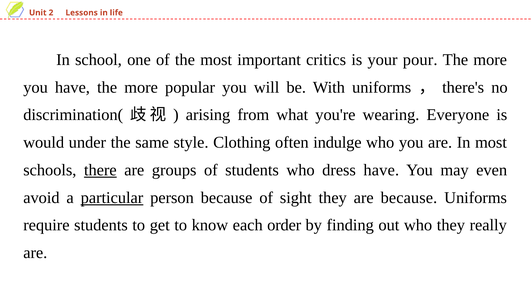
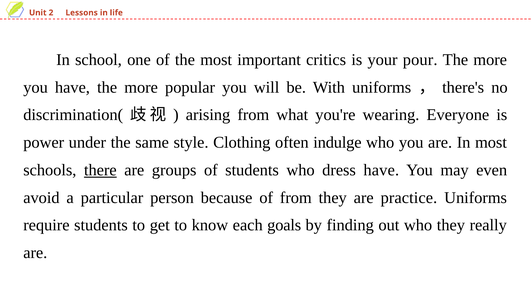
would: would -> power
particular underline: present -> none
of sight: sight -> from
are because: because -> practice
order: order -> goals
